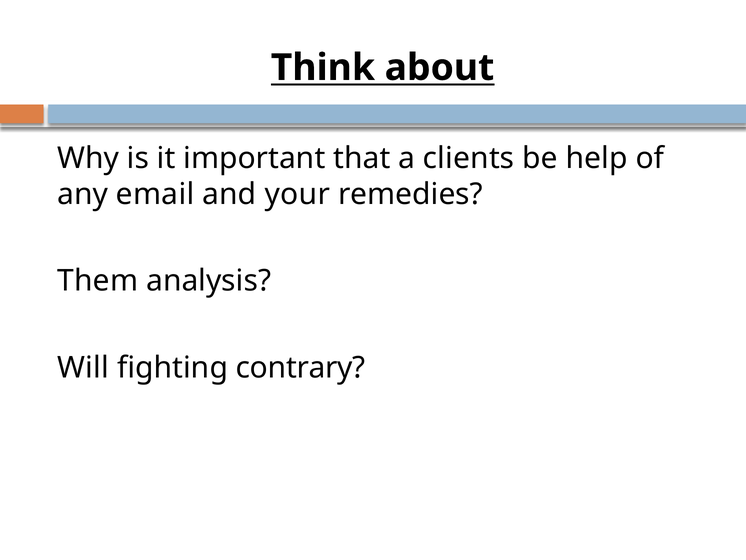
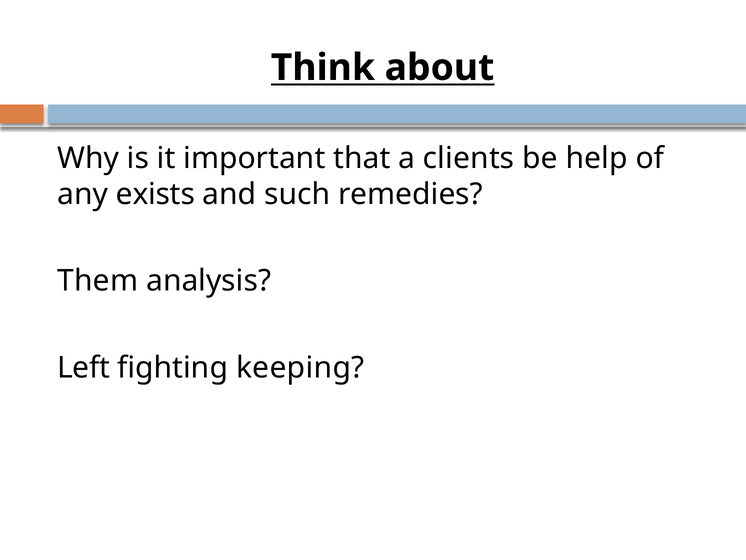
email: email -> exists
your: your -> such
Will: Will -> Left
contrary: contrary -> keeping
